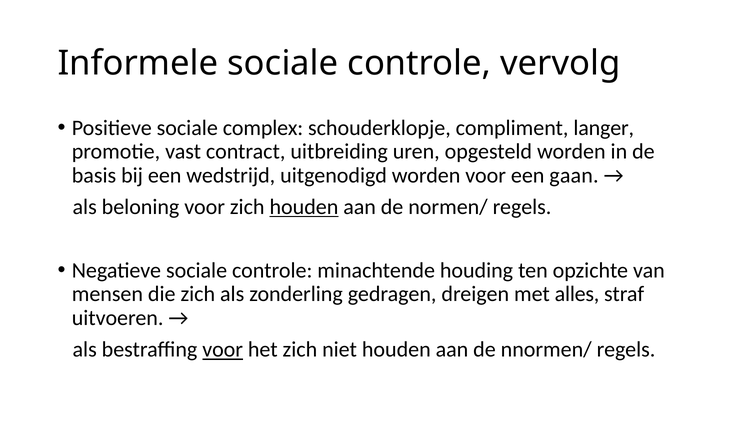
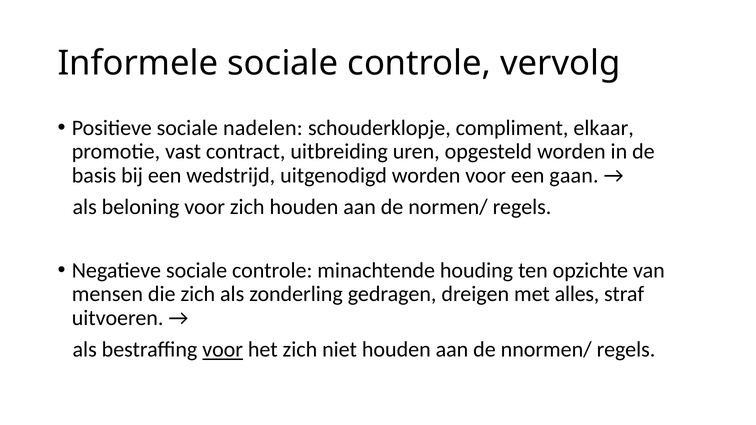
complex: complex -> nadelen
langer: langer -> elkaar
houden at (304, 207) underline: present -> none
